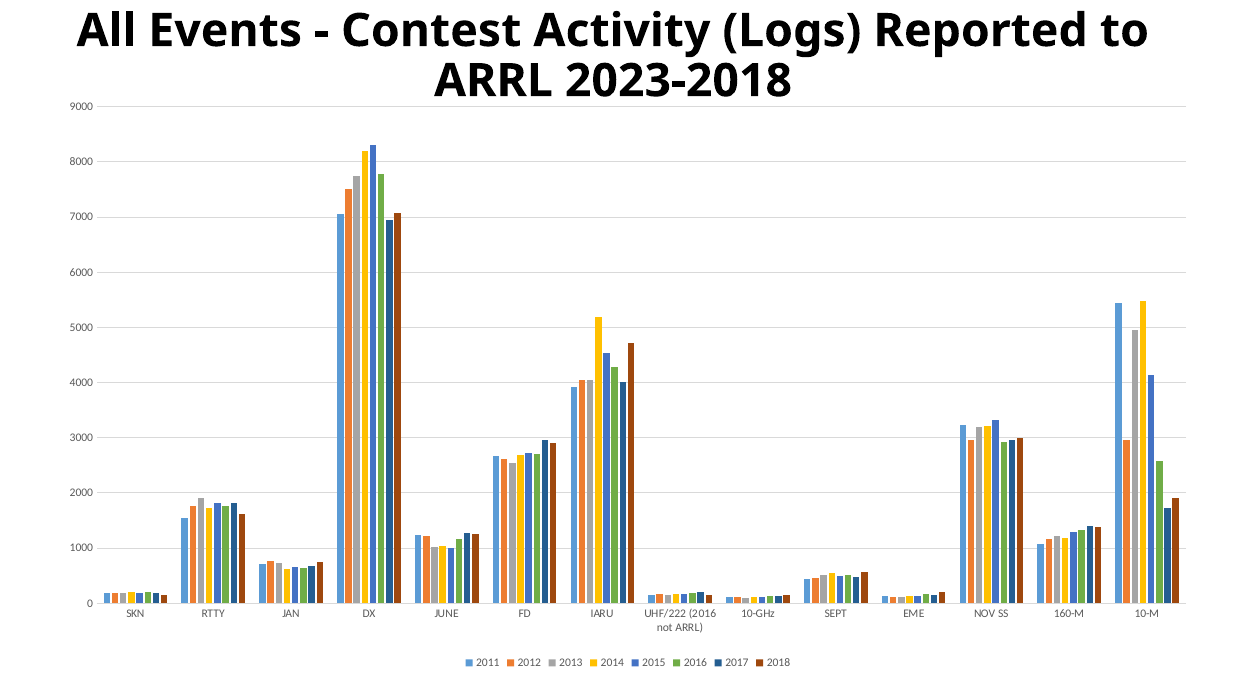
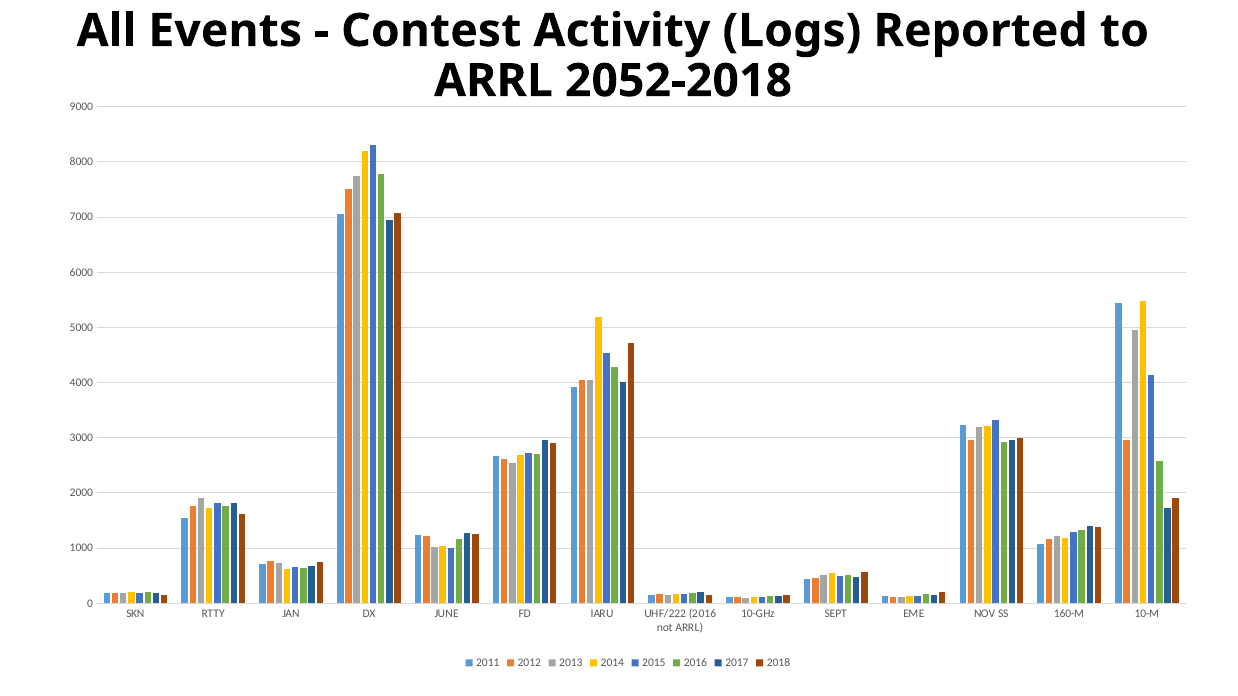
2023-2018: 2023-2018 -> 2052-2018
